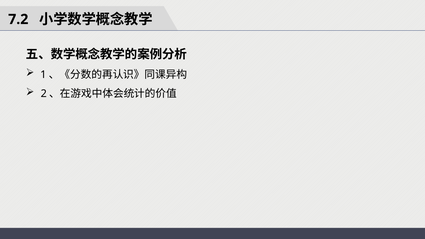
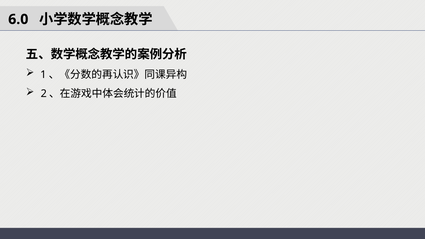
7.2: 7.2 -> 6.0
